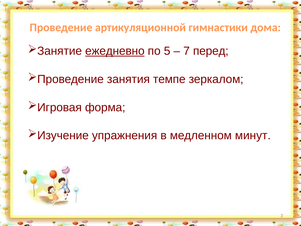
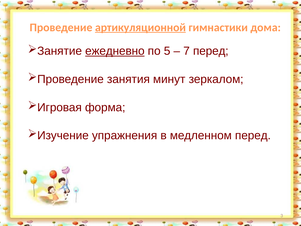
артикуляционной underline: none -> present
темпе: темпе -> минут
медленном минут: минут -> перед
